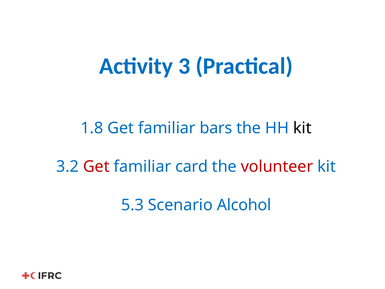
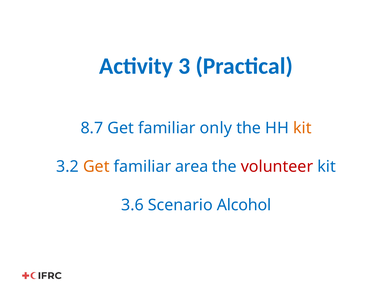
1.8: 1.8 -> 8.7
bars: bars -> only
kit at (302, 128) colour: black -> orange
Get at (96, 166) colour: red -> orange
card: card -> area
5.3: 5.3 -> 3.6
